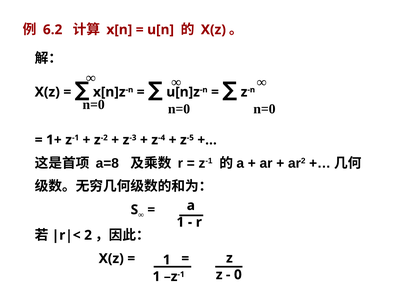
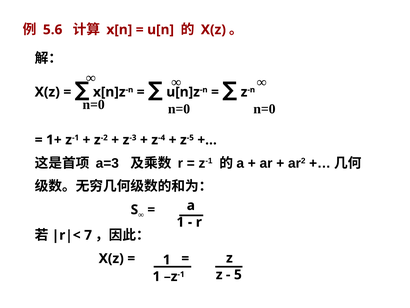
6.2: 6.2 -> 5.6
a=8: a=8 -> a=3
2: 2 -> 7
0: 0 -> 5
